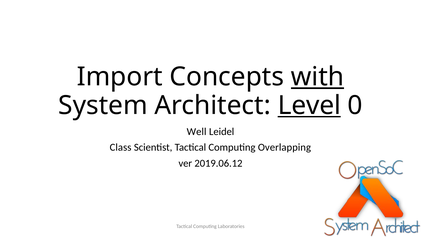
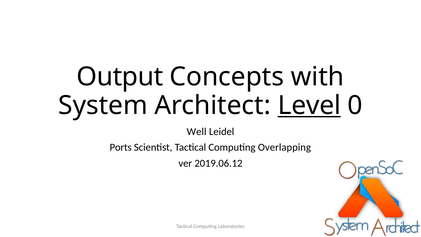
Import: Import -> Output
with underline: present -> none
Class: Class -> Ports
